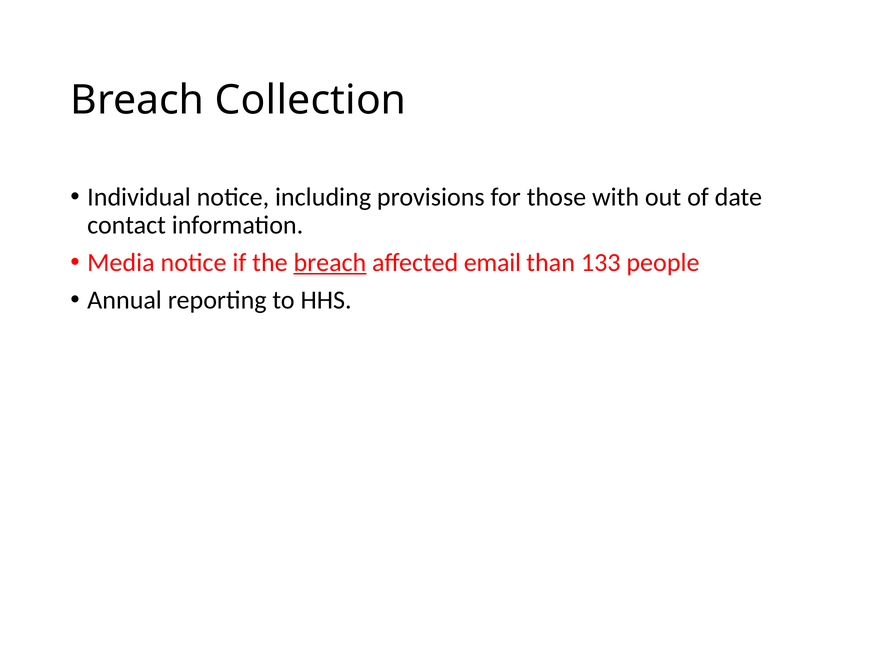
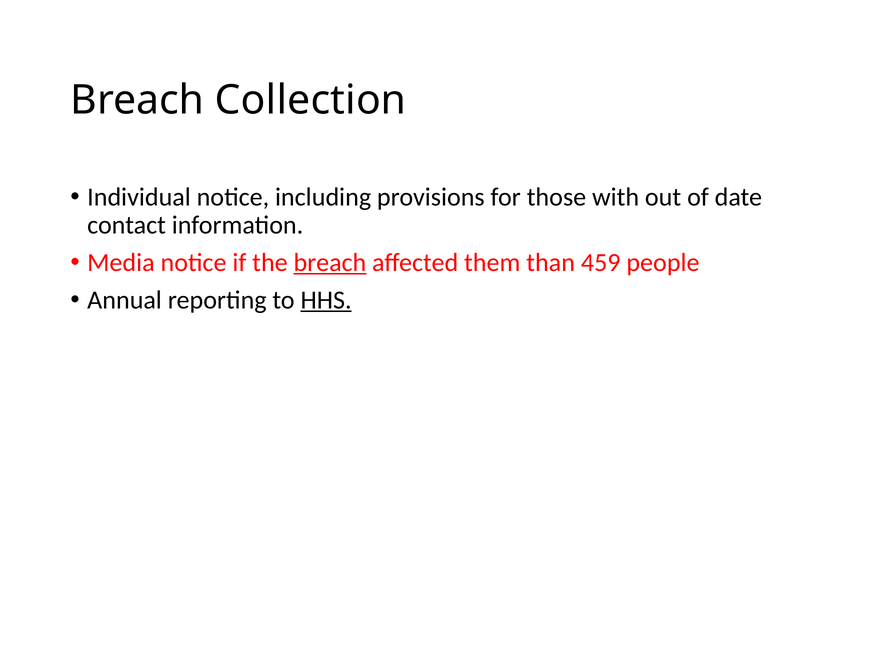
email: email -> them
133: 133 -> 459
HHS underline: none -> present
